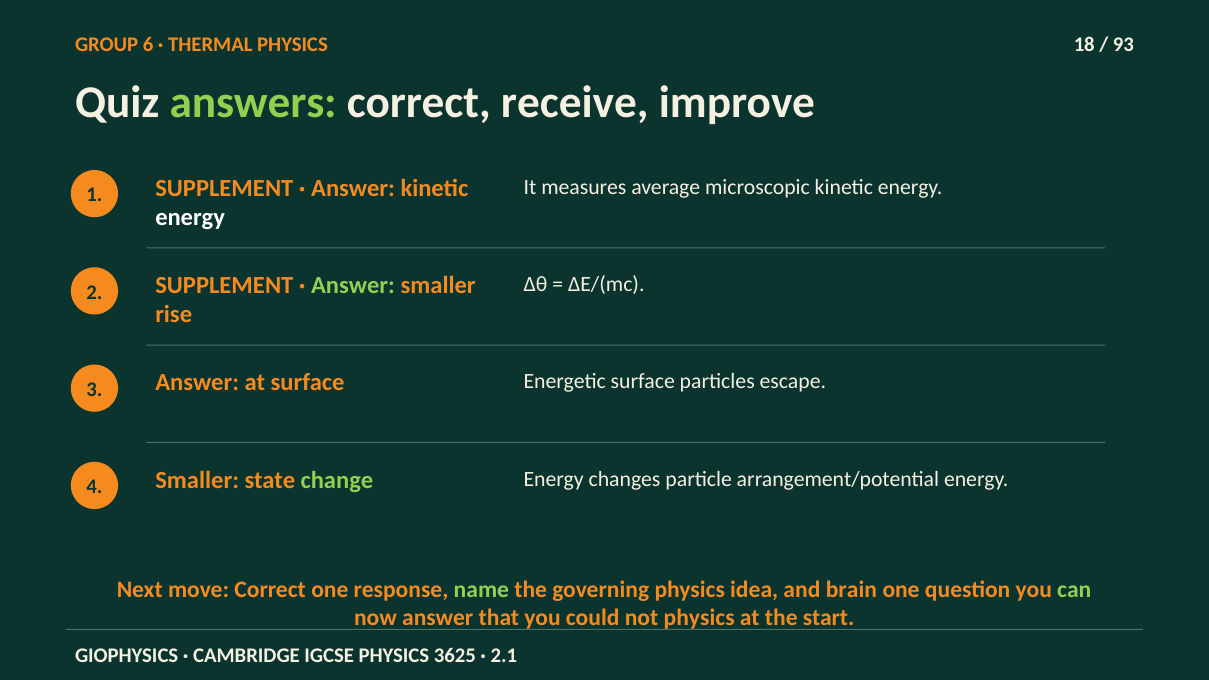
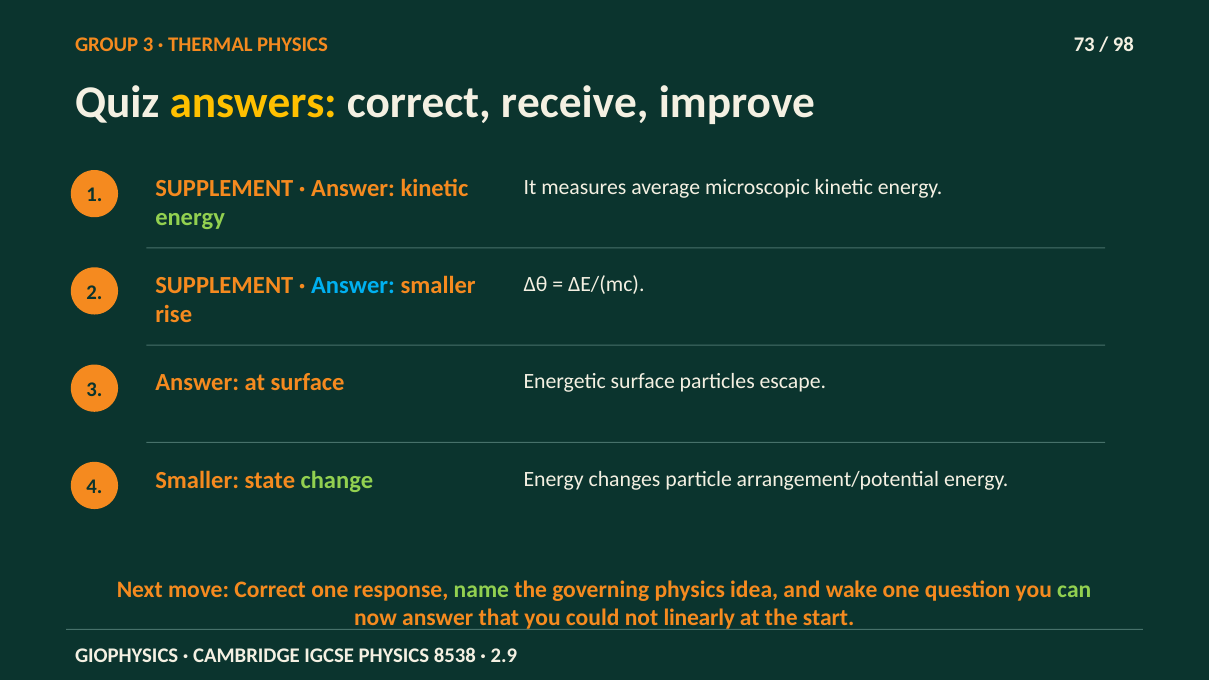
GROUP 6: 6 -> 3
18: 18 -> 73
93: 93 -> 98
answers colour: light green -> yellow
energy at (190, 218) colour: white -> light green
Answer at (353, 285) colour: light green -> light blue
brain: brain -> wake
not physics: physics -> linearly
3625: 3625 -> 8538
2.1: 2.1 -> 2.9
